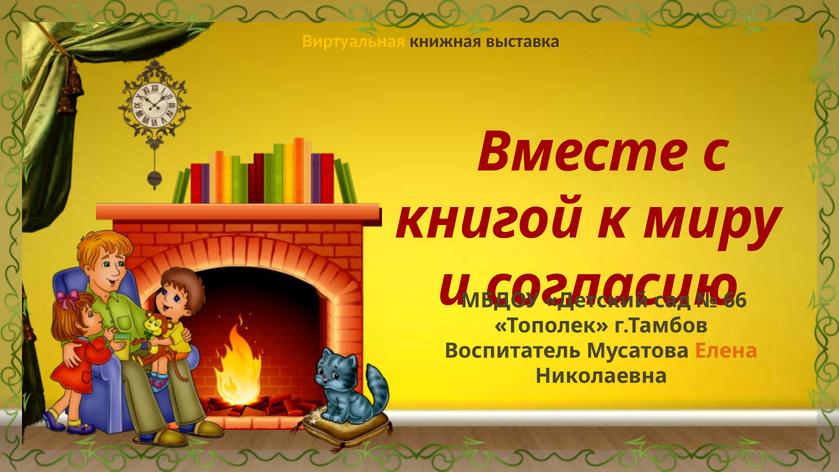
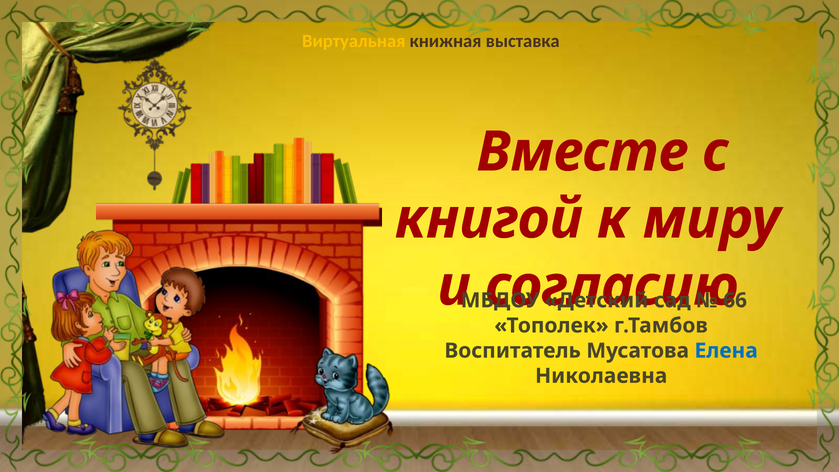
Елена colour: orange -> blue
